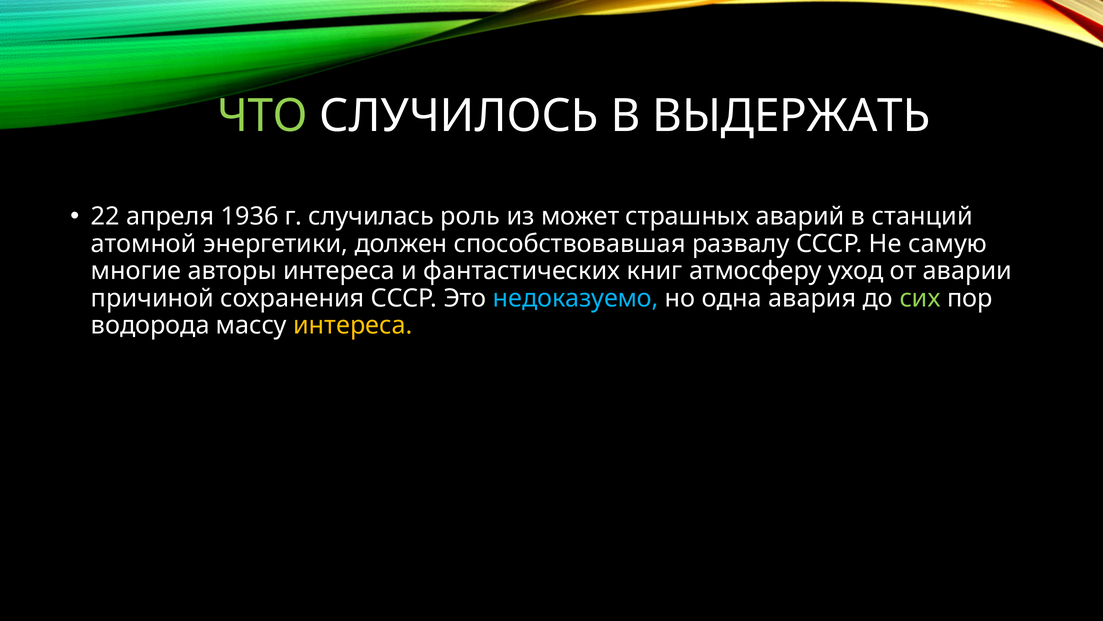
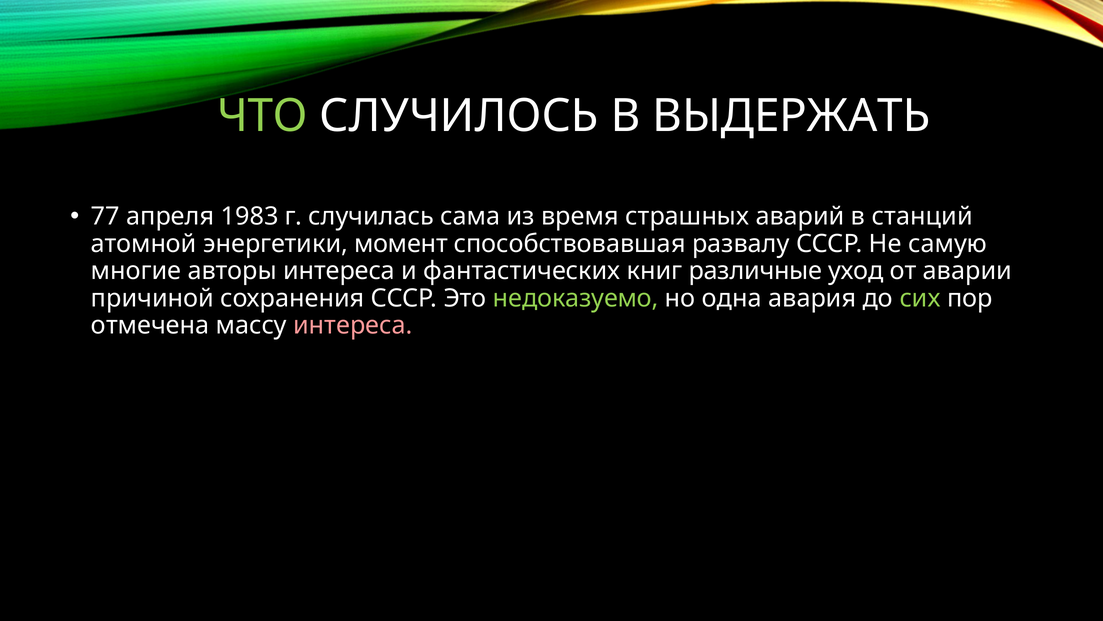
22: 22 -> 77
1936: 1936 -> 1983
роль: роль -> сама
может: может -> время
должен: должен -> момент
атмосферу: атмосферу -> различные
недоказуемо colour: light blue -> light green
водорода: водорода -> отмечена
интереса at (353, 325) colour: yellow -> pink
